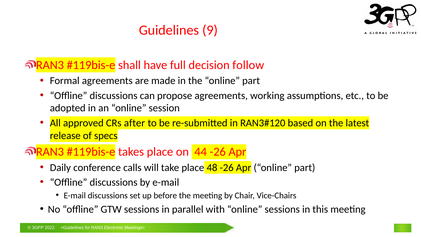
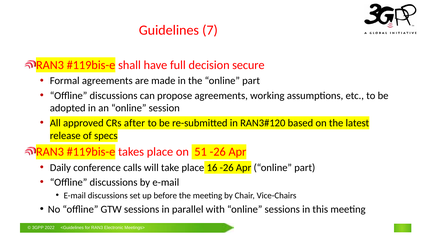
9: 9 -> 7
follow: follow -> secure
44: 44 -> 51
48: 48 -> 16
